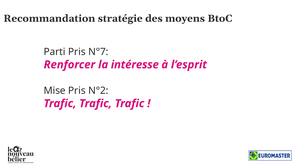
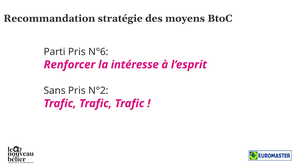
N°7: N°7 -> N°6
Mise: Mise -> Sans
